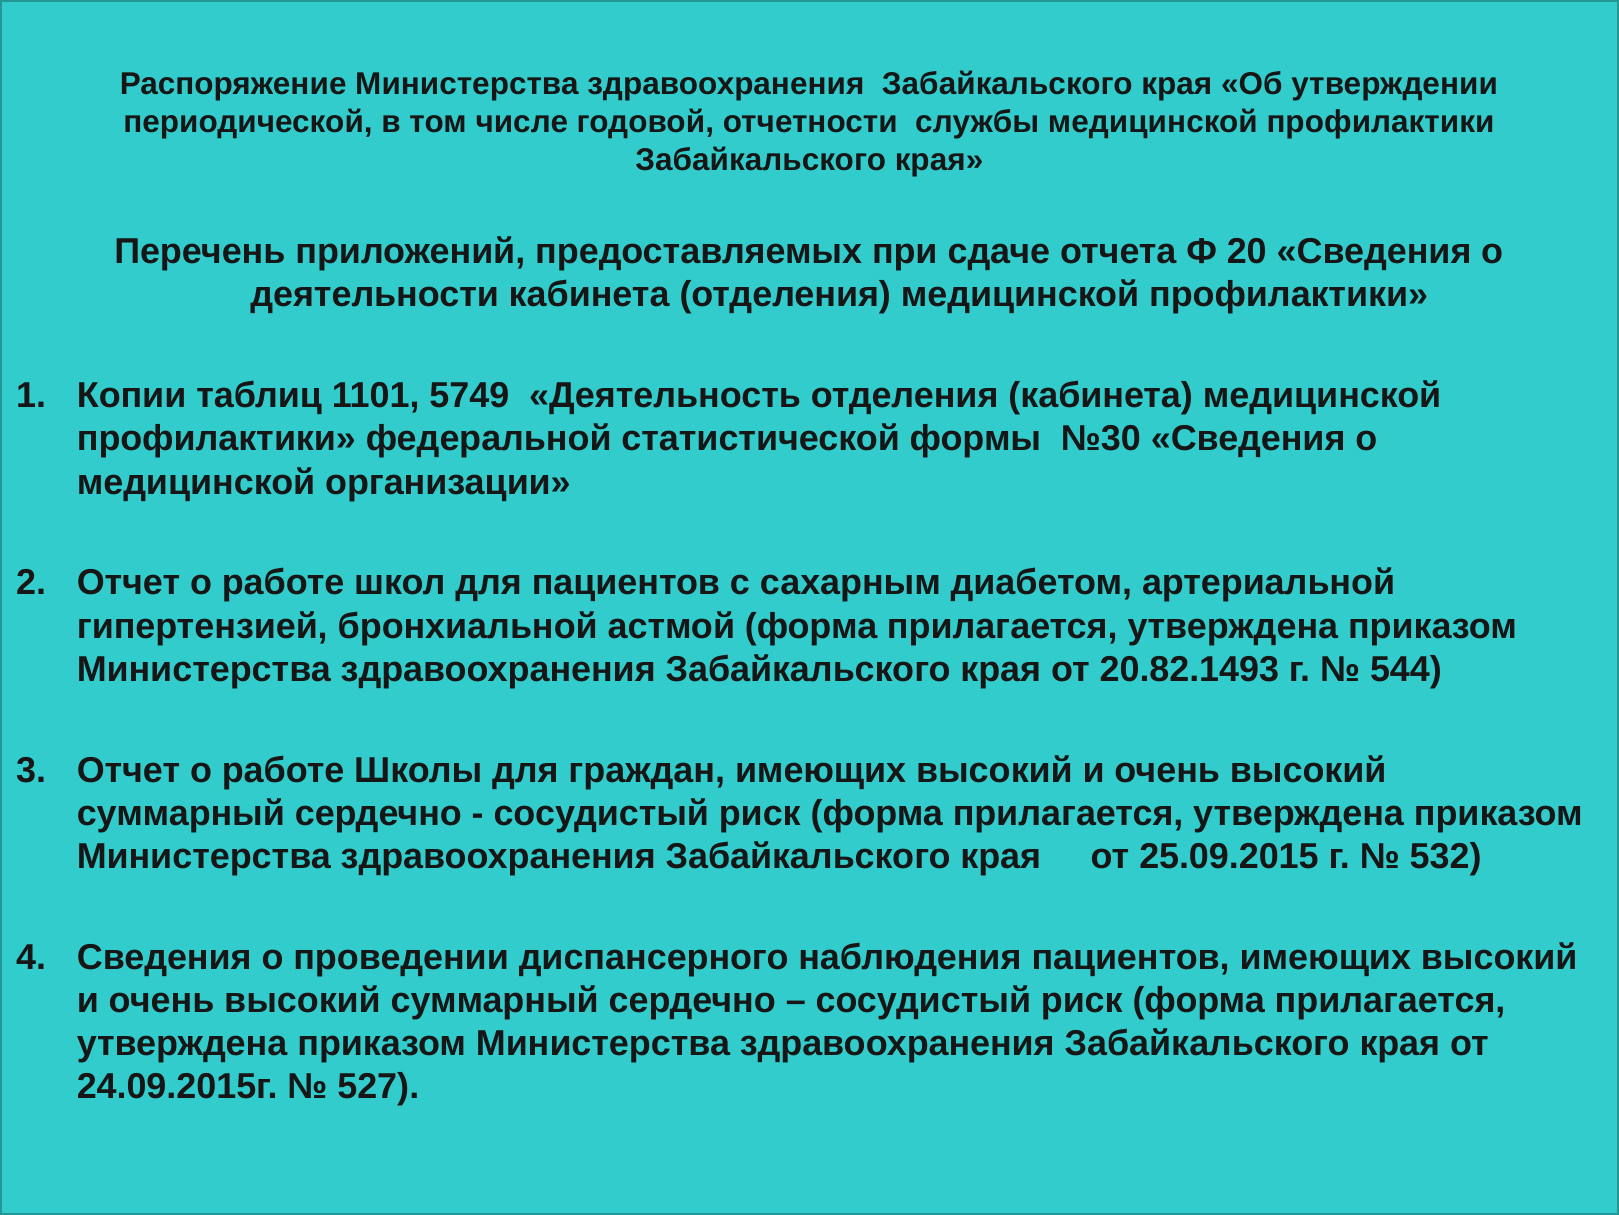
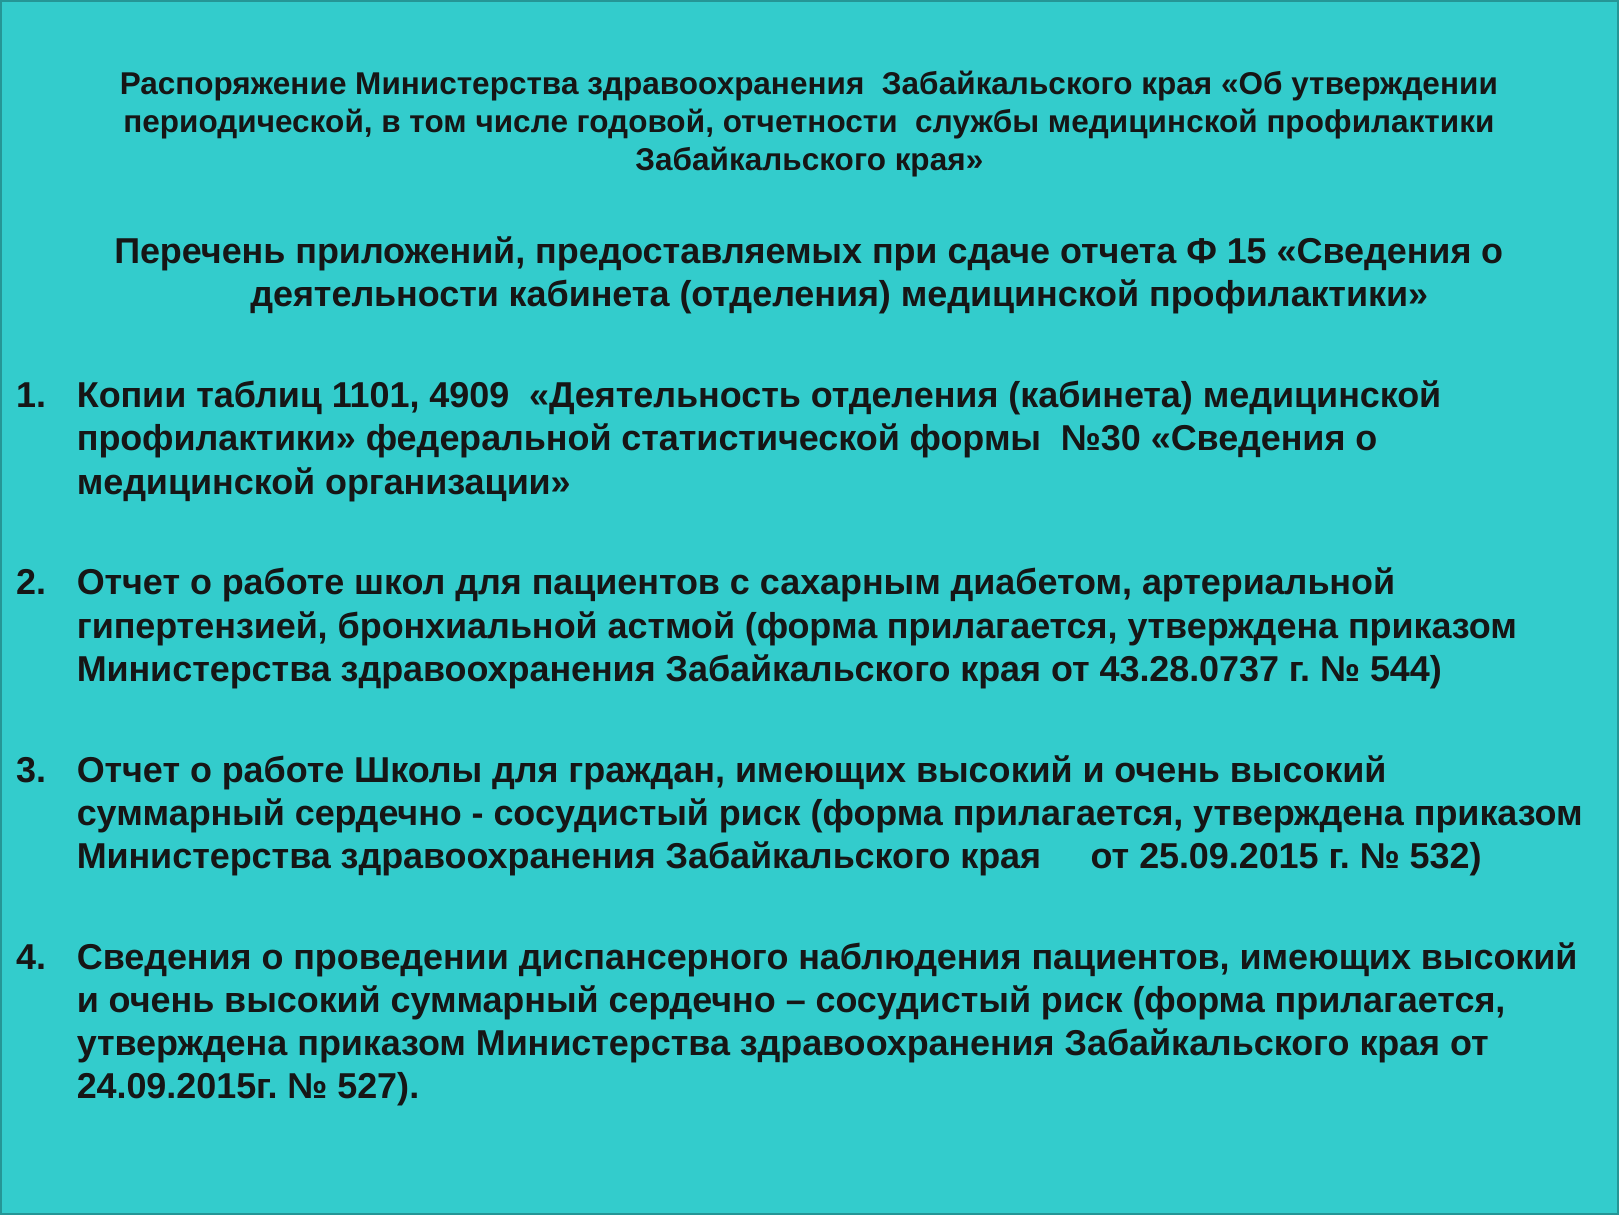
20: 20 -> 15
5749: 5749 -> 4909
20.82.1493: 20.82.1493 -> 43.28.0737
